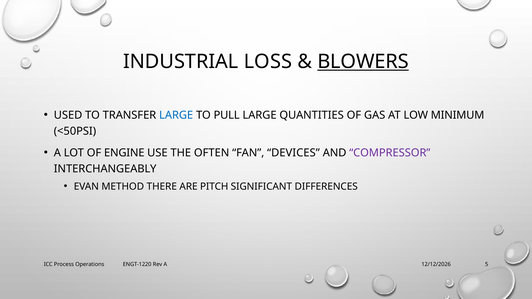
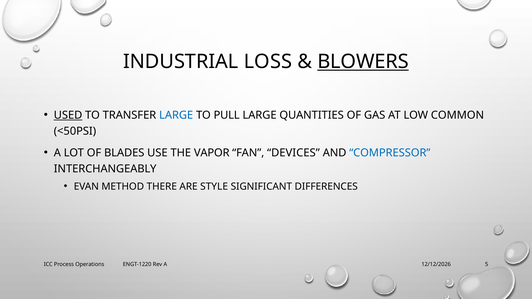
USED underline: none -> present
MINIMUM: MINIMUM -> COMMON
ENGINE: ENGINE -> BLADES
OFTEN: OFTEN -> VAPOR
COMPRESSOR colour: purple -> blue
PITCH: PITCH -> STYLE
